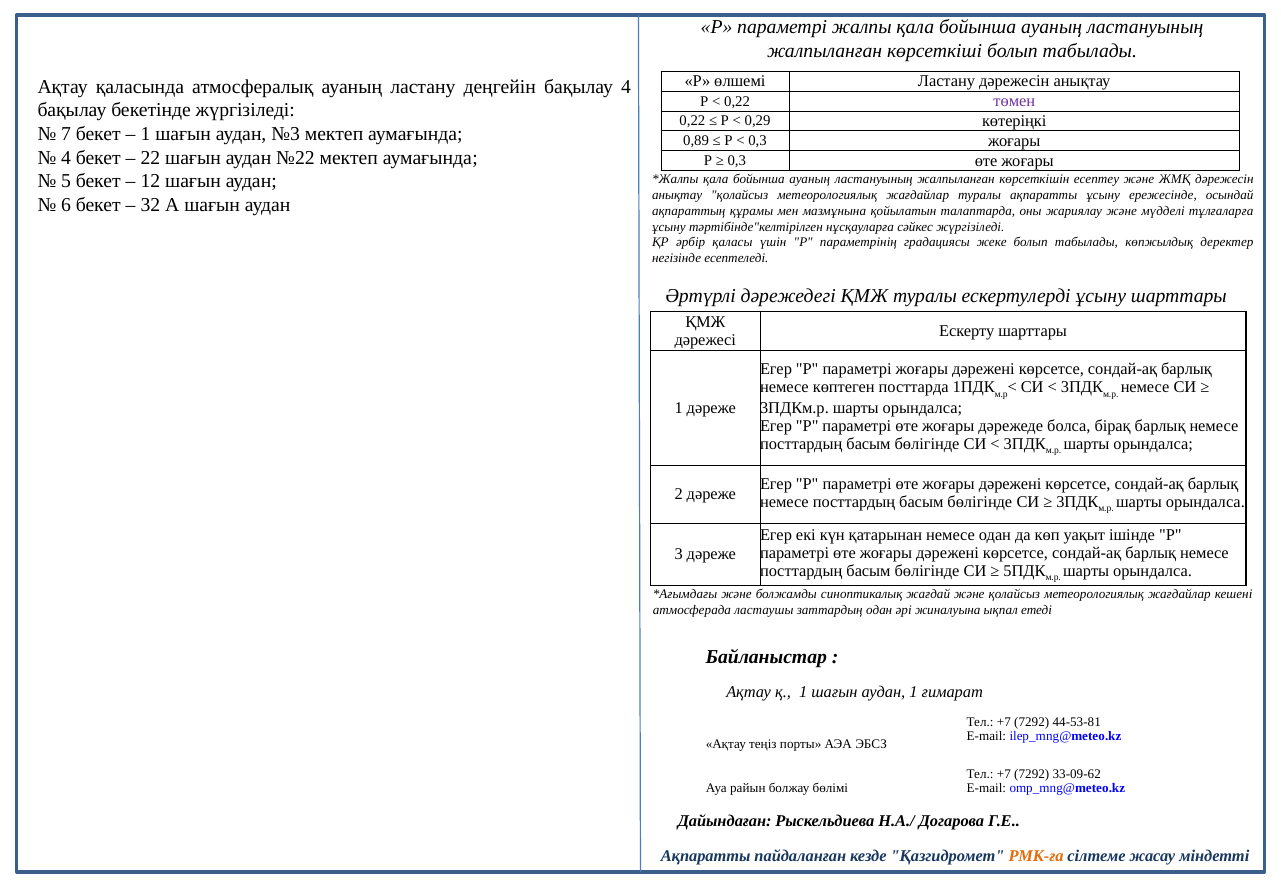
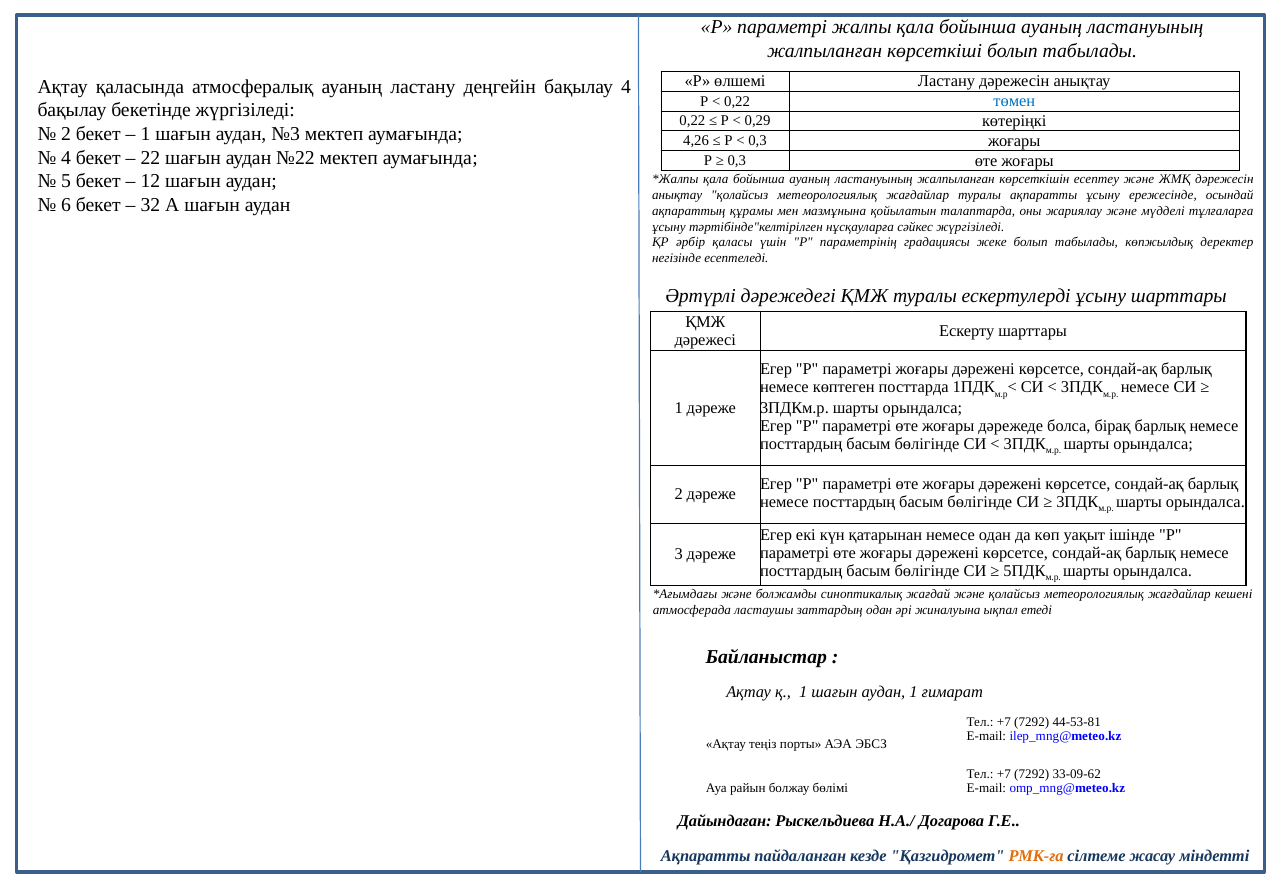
төмен colour: purple -> blue
7 at (66, 134): 7 -> 2
0,89: 0,89 -> 4,26
